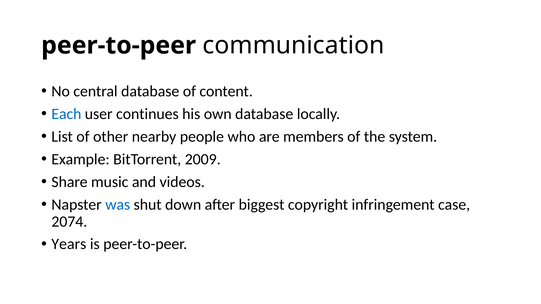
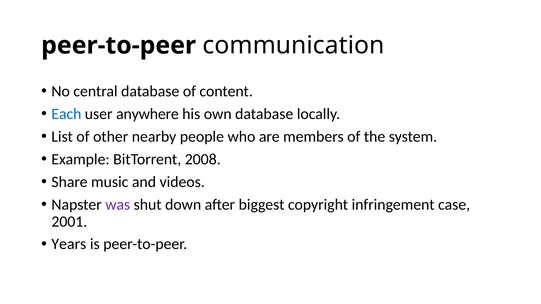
continues: continues -> anywhere
2009: 2009 -> 2008
was colour: blue -> purple
2074: 2074 -> 2001
